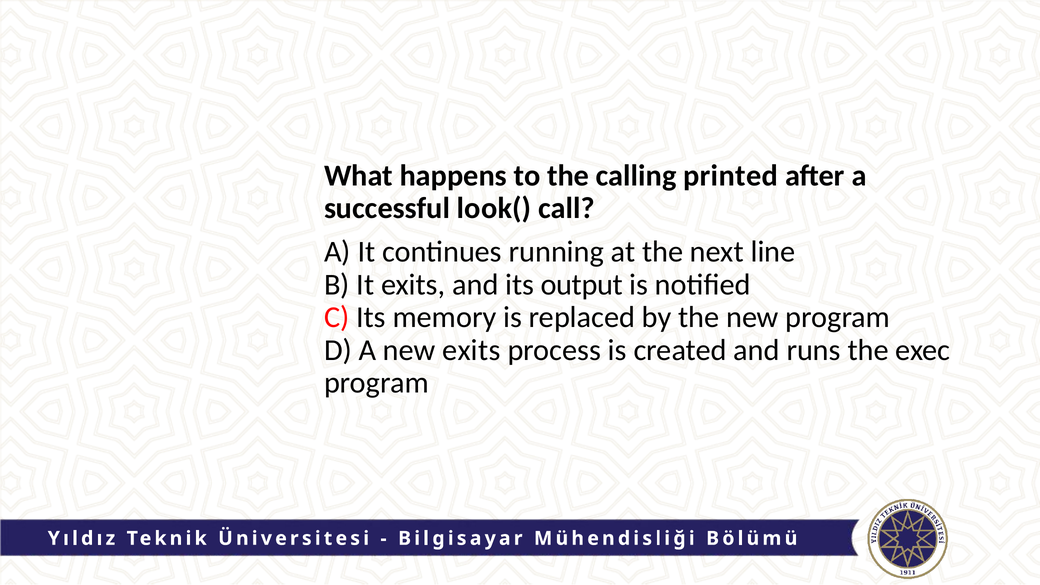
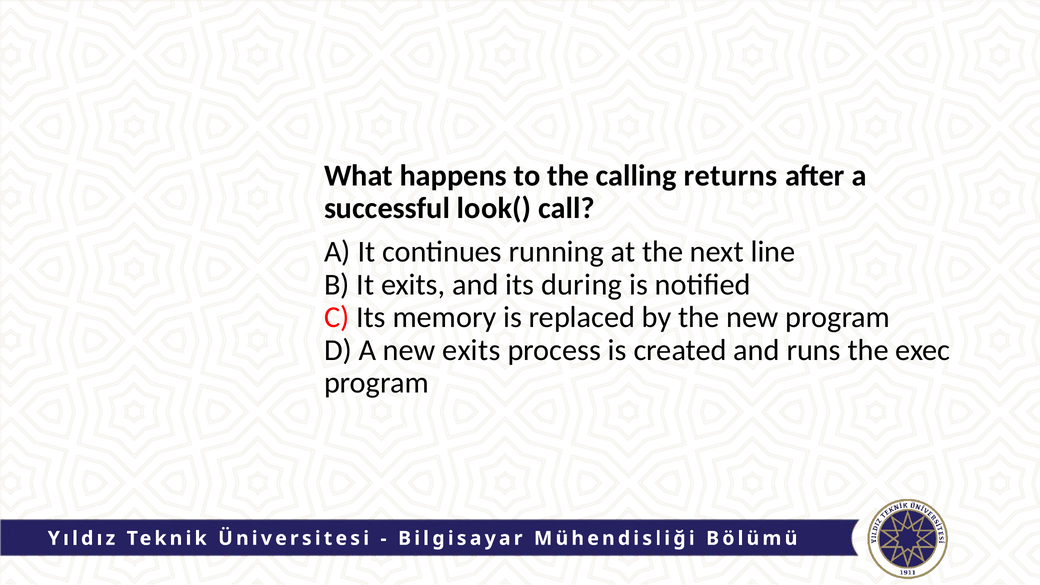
printed: printed -> returns
output: output -> during
